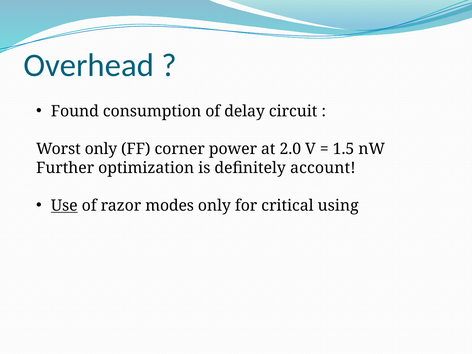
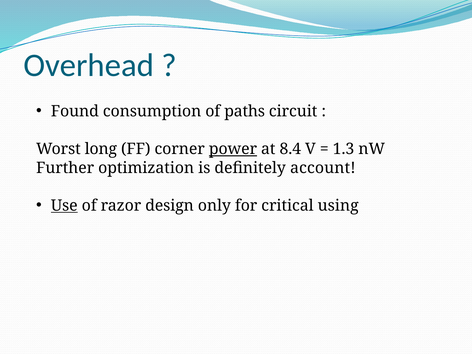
delay: delay -> paths
Worst only: only -> long
power underline: none -> present
2.0: 2.0 -> 8.4
1.5: 1.5 -> 1.3
modes: modes -> design
